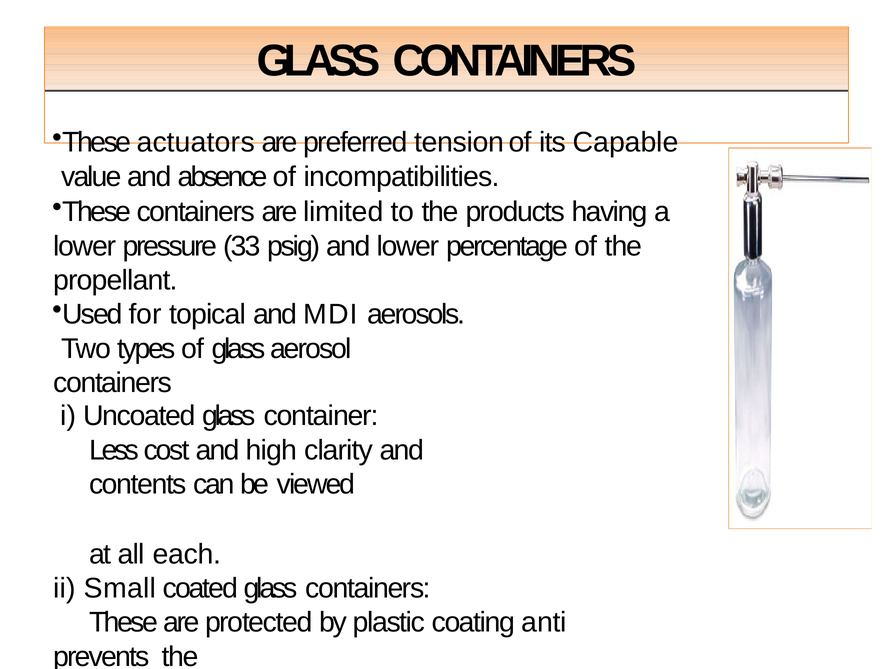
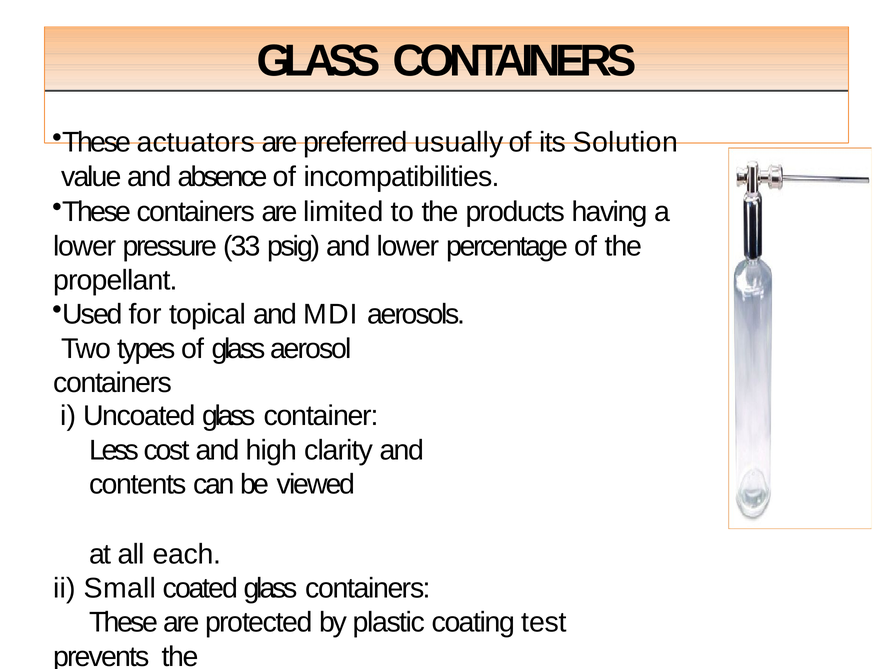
tension: tension -> usually
Capable: Capable -> Solution
anti: anti -> test
